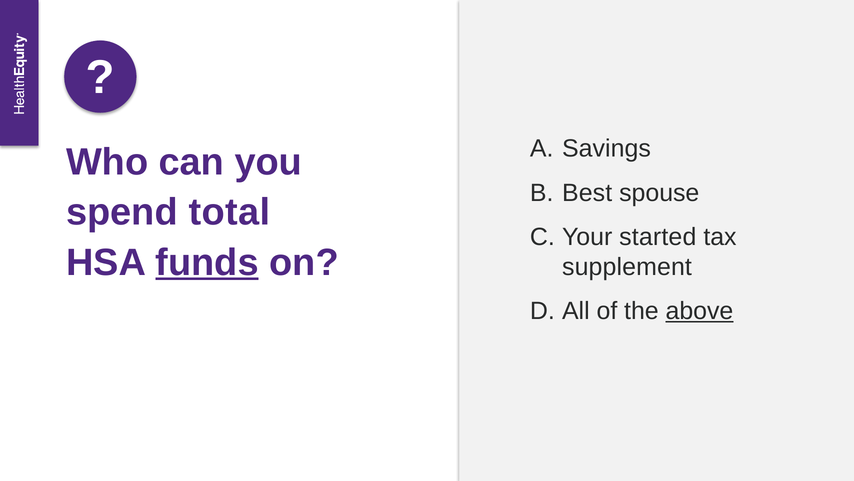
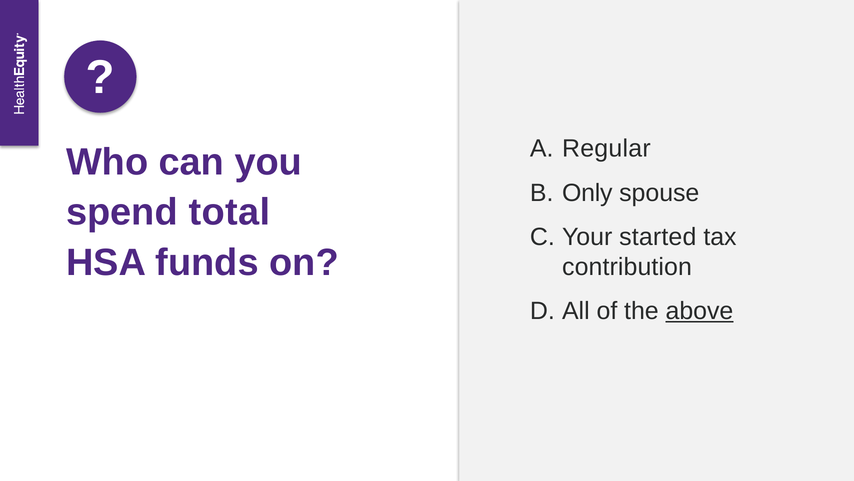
Savings: Savings -> Regular
Best: Best -> Only
funds underline: present -> none
supplement: supplement -> contribution
